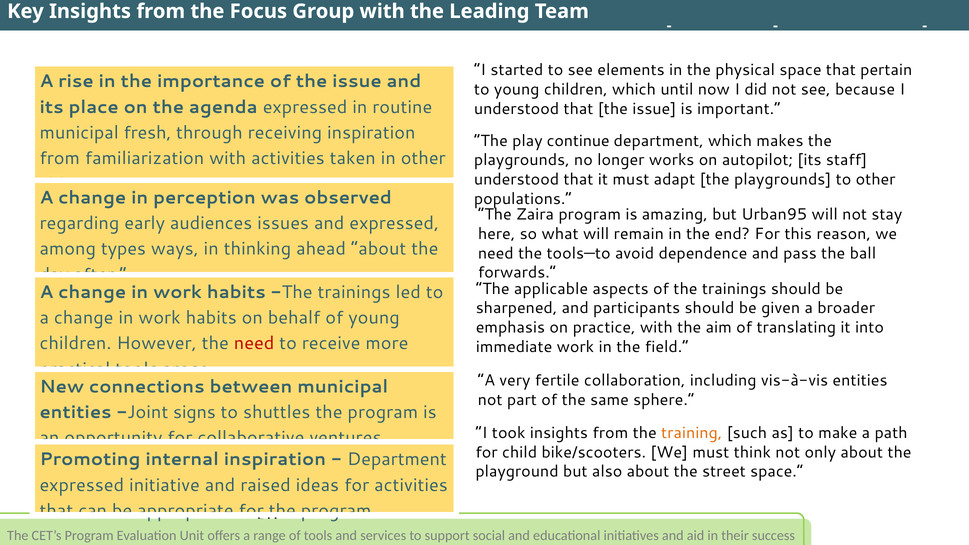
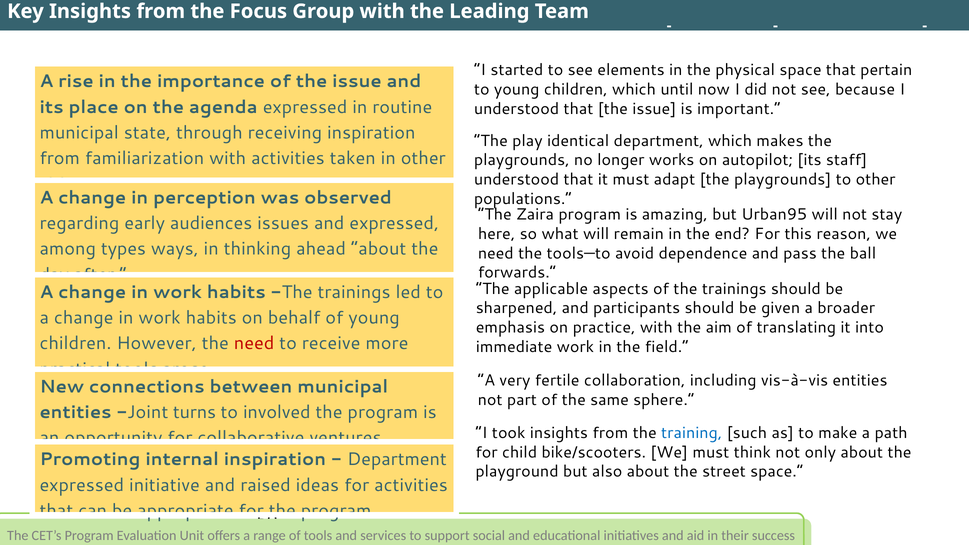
fresh: fresh -> state
continue: continue -> identical
signs: signs -> turns
shuttles: shuttles -> involved
training colour: orange -> blue
